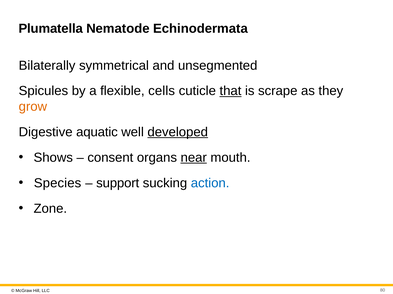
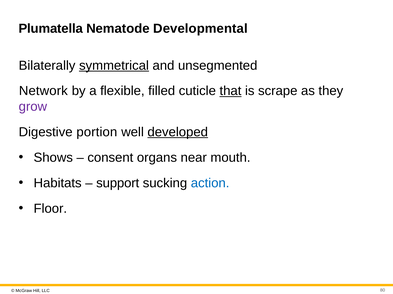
Echinodermata: Echinodermata -> Developmental
symmetrical underline: none -> present
Spicules: Spicules -> Network
cells: cells -> filled
grow colour: orange -> purple
aquatic: aquatic -> portion
near underline: present -> none
Species: Species -> Habitats
Zone: Zone -> Floor
